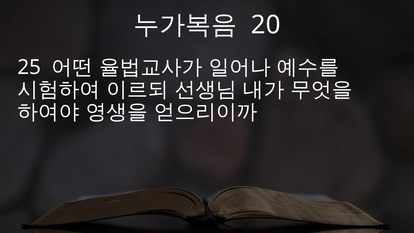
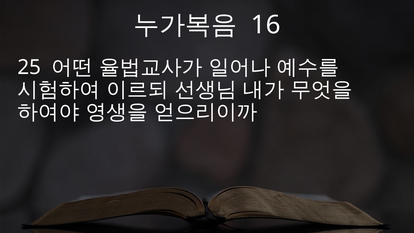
20: 20 -> 16
